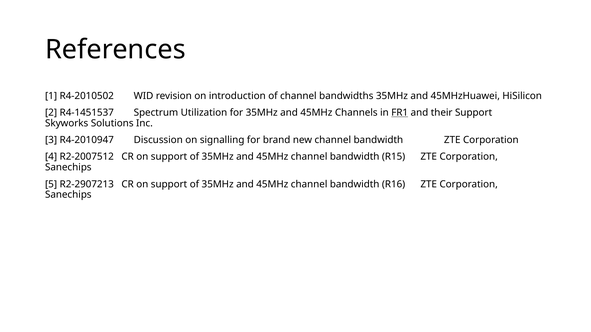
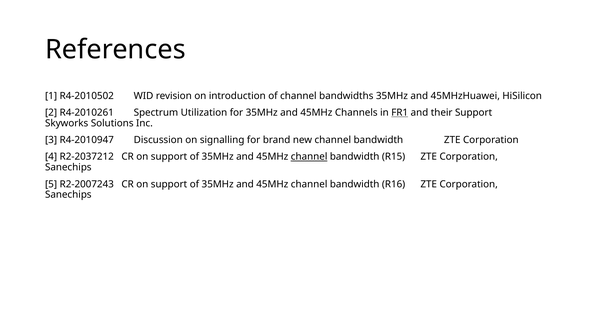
R4-1451537: R4-1451537 -> R4-2010261
R2-2007512: R2-2007512 -> R2-2037212
channel at (309, 157) underline: none -> present
R2-2907213: R2-2907213 -> R2-2007243
